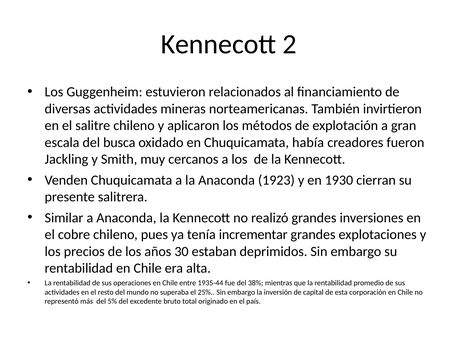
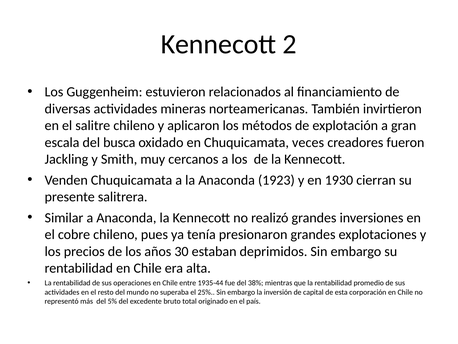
había: había -> veces
incrementar: incrementar -> presionaron
